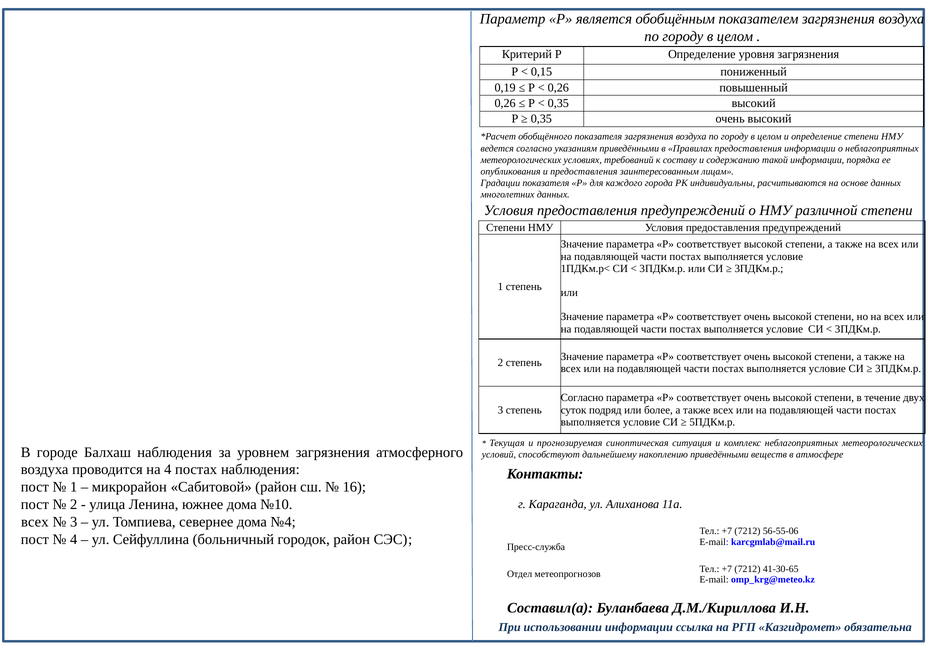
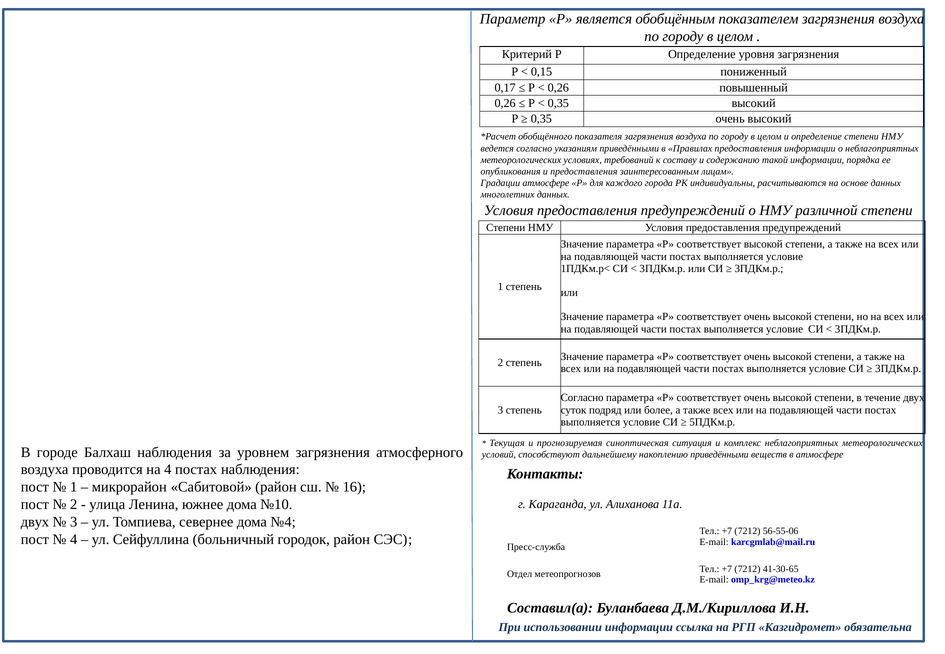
0,19: 0,19 -> 0,17
Градации показателя: показателя -> атмосфере
всех at (35, 522): всех -> двух
